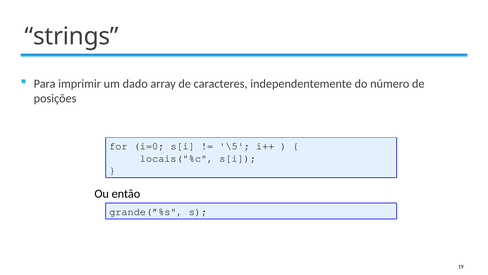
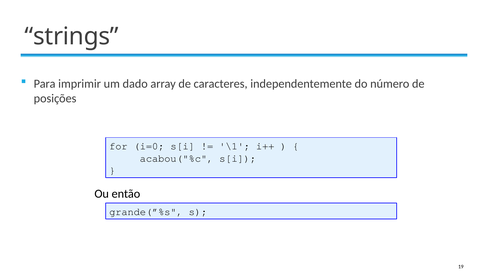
\5: \5 -> \1
locais("%c: locais("%c -> acabou("%c
